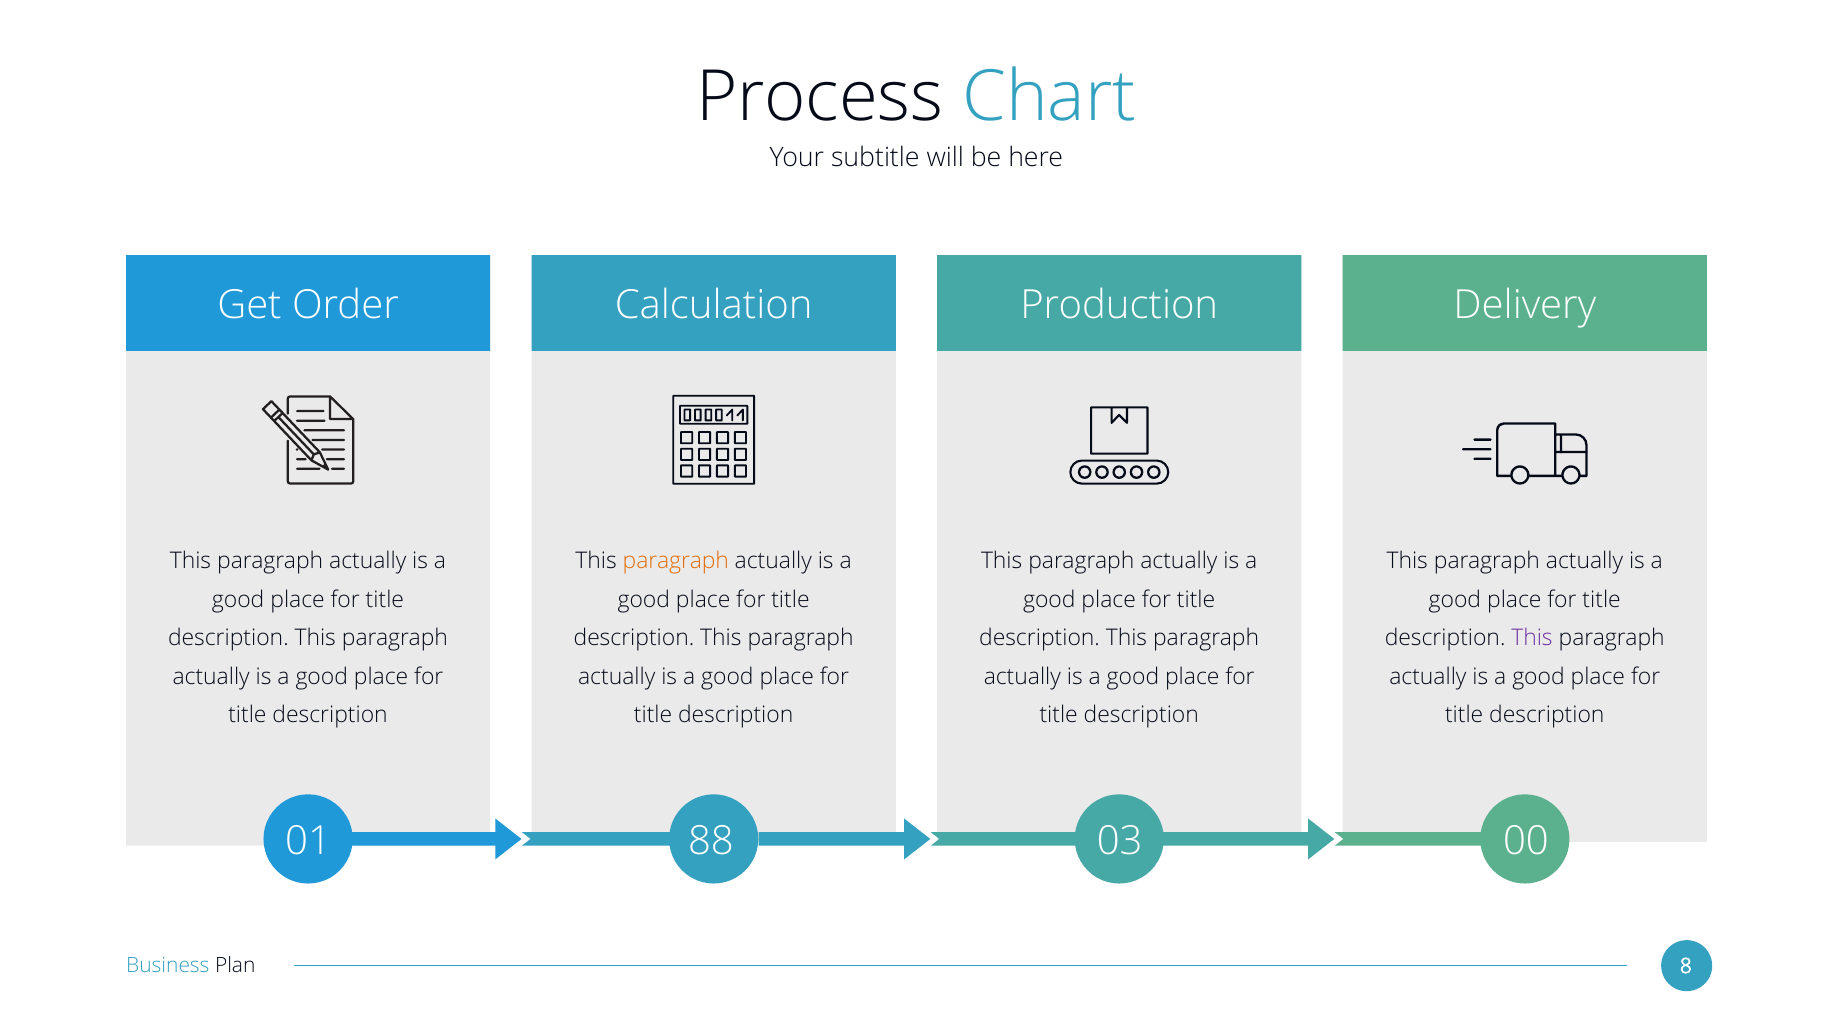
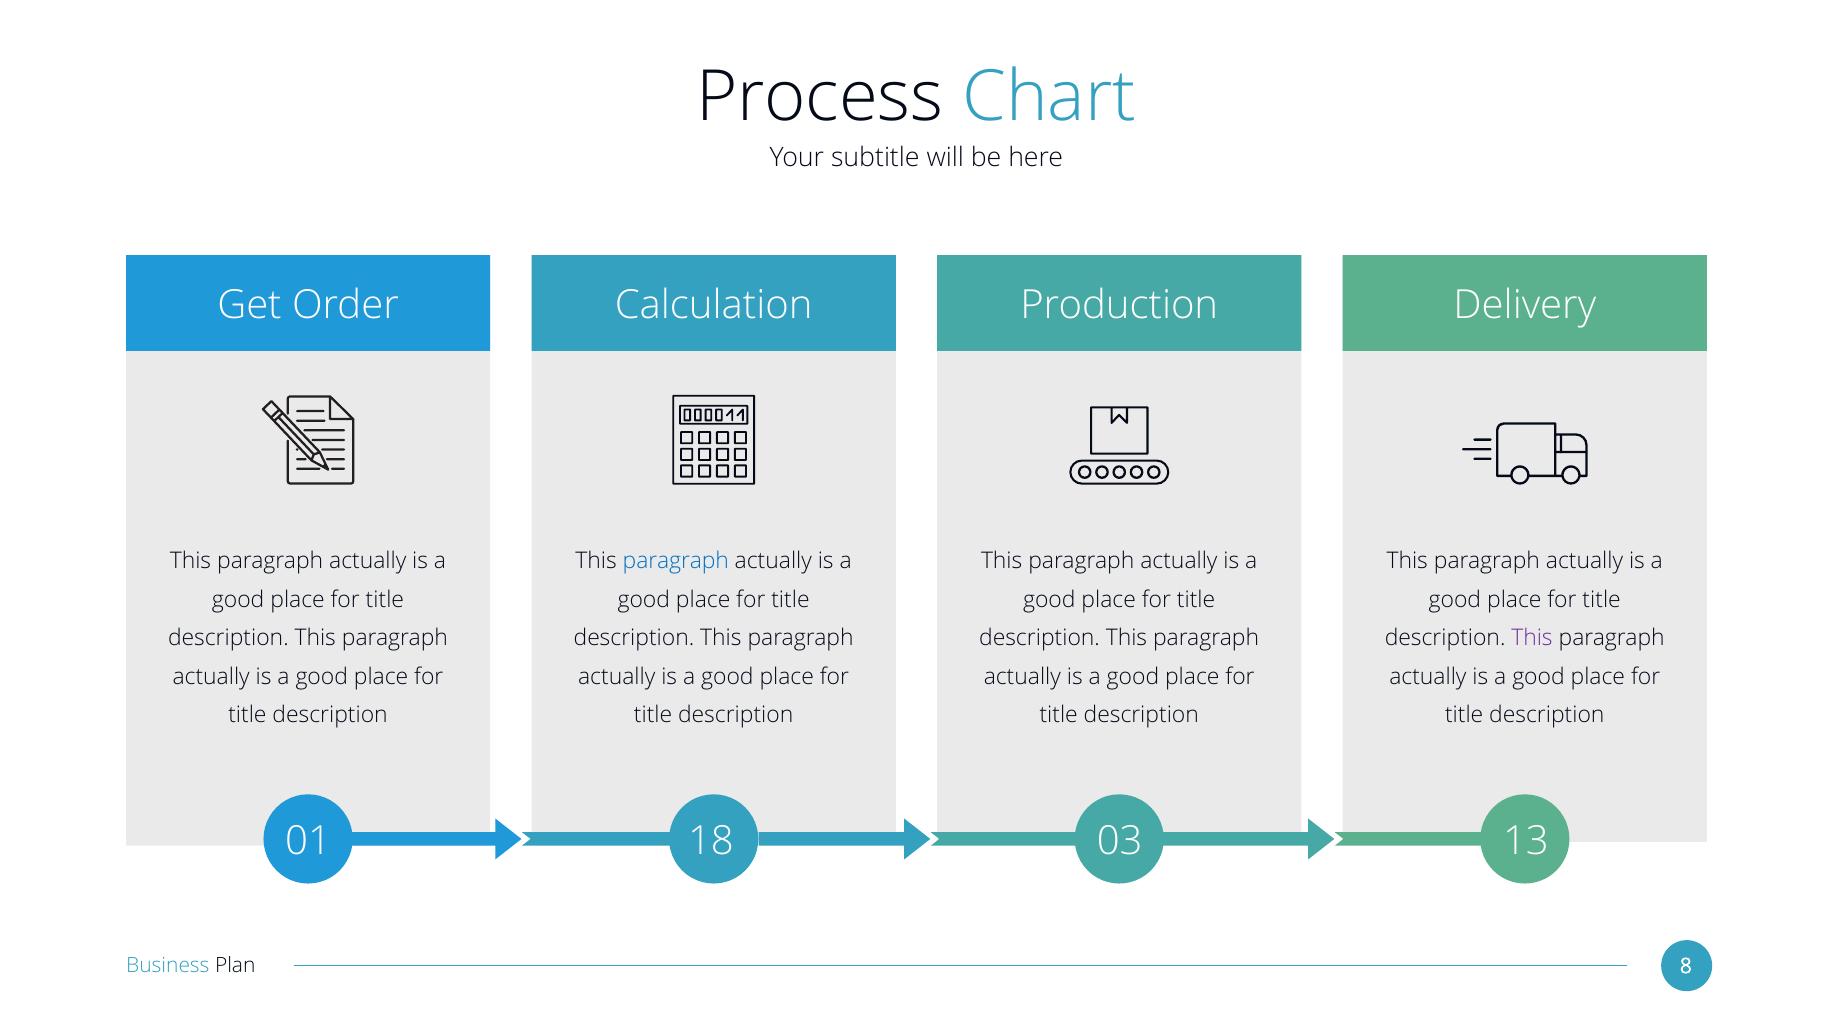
paragraph at (676, 561) colour: orange -> blue
88: 88 -> 18
00: 00 -> 13
